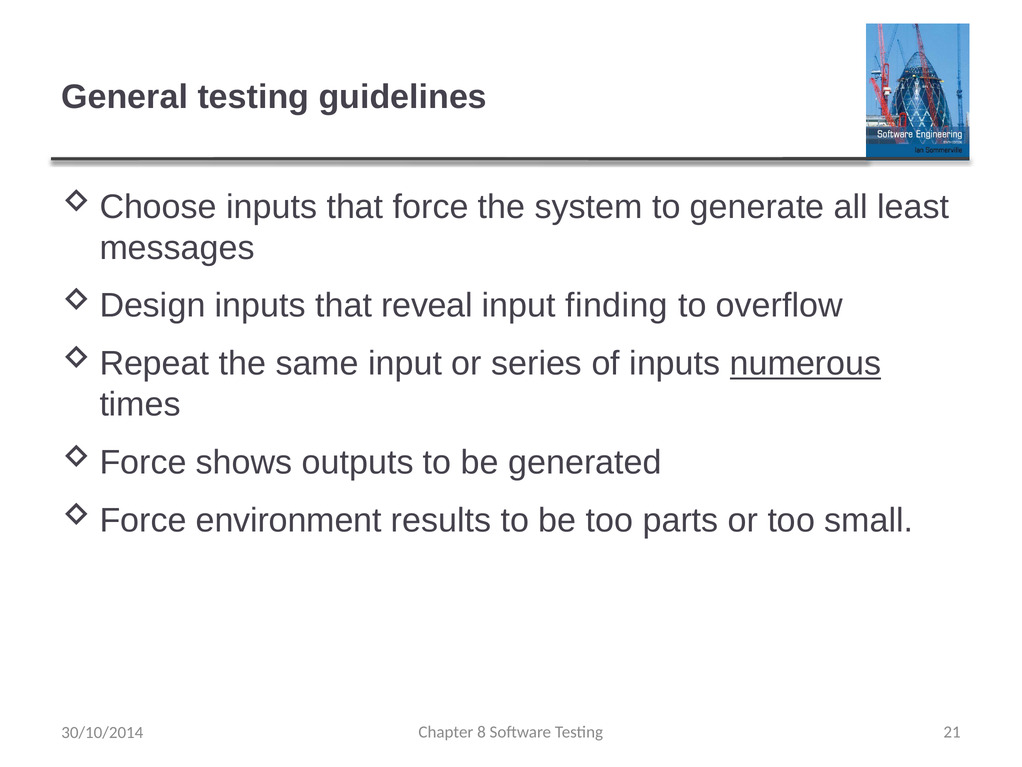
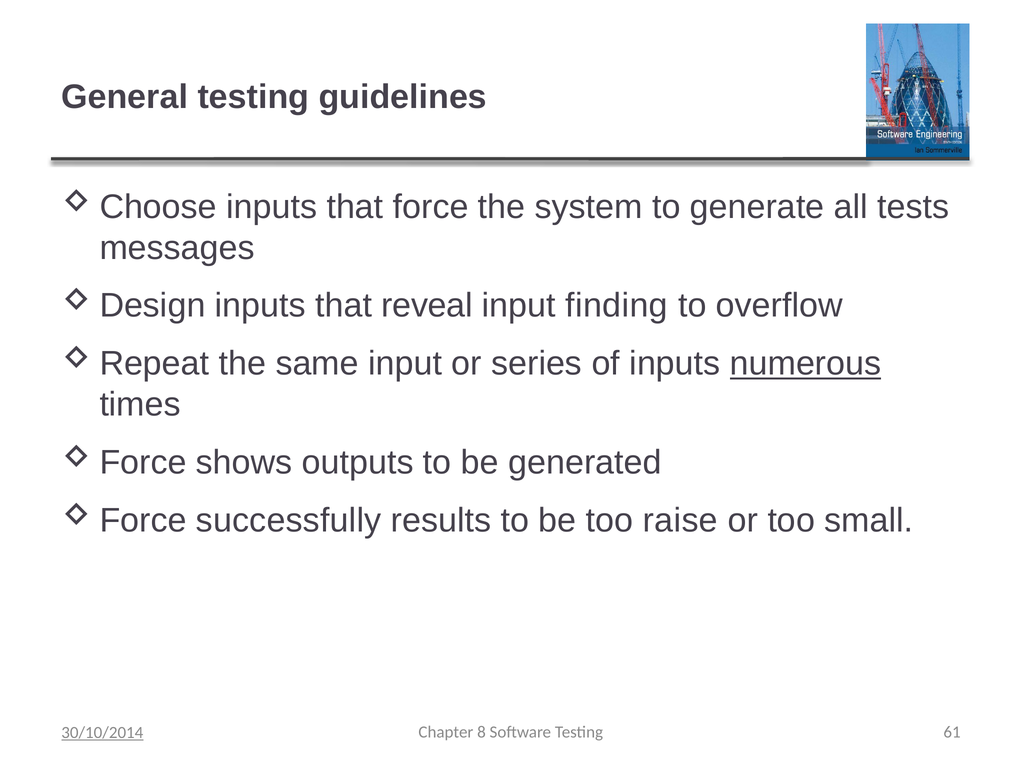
least: least -> tests
environment: environment -> successfully
parts: parts -> raise
21: 21 -> 61
30/10/2014 underline: none -> present
